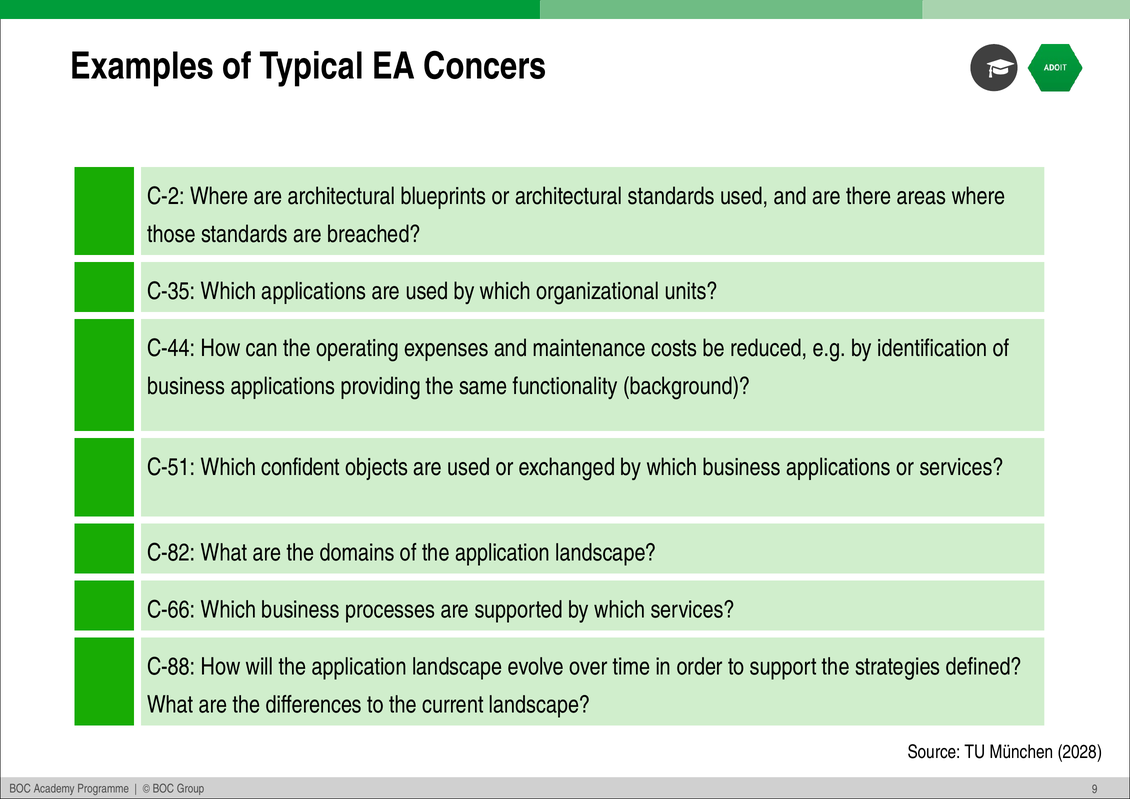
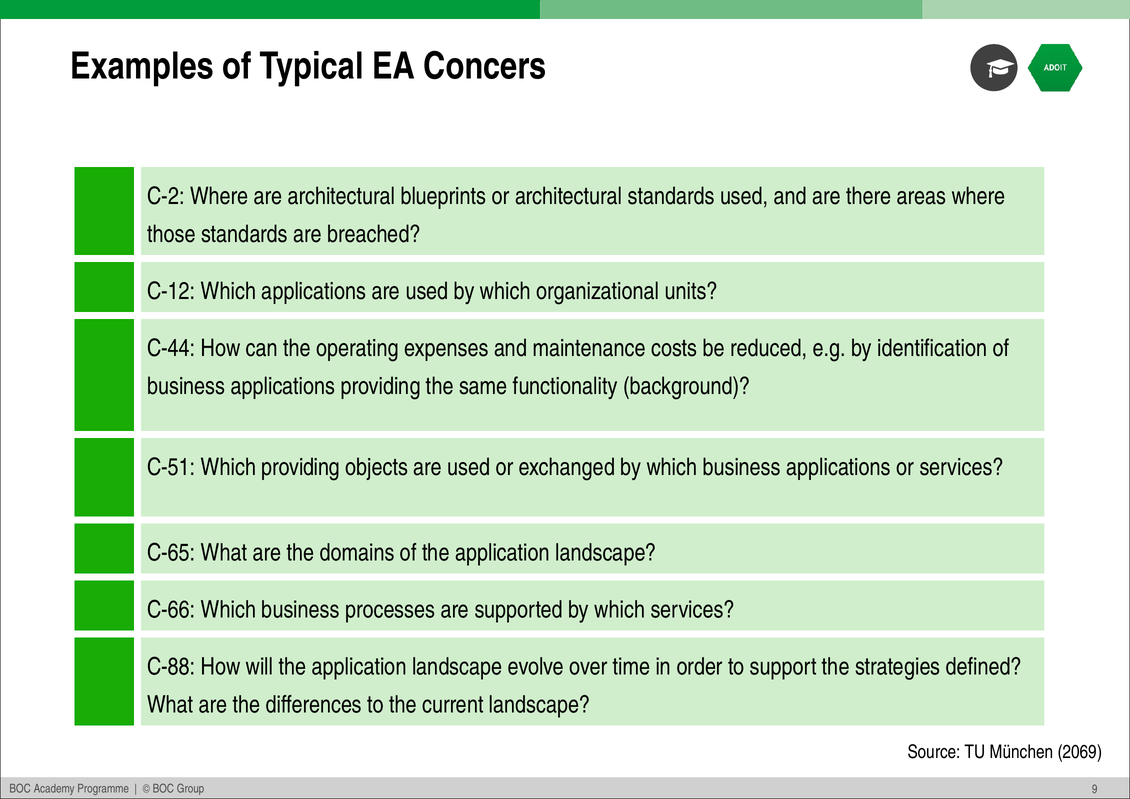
C-35: C-35 -> C-12
Which confident: confident -> providing
C-82: C-82 -> C-65
2028: 2028 -> 2069
